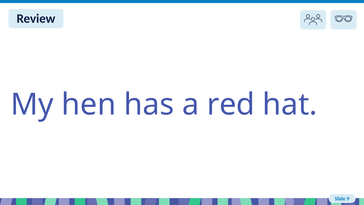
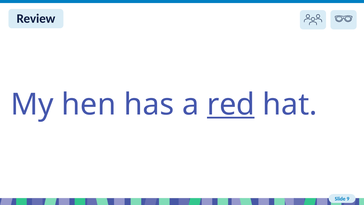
red underline: none -> present
